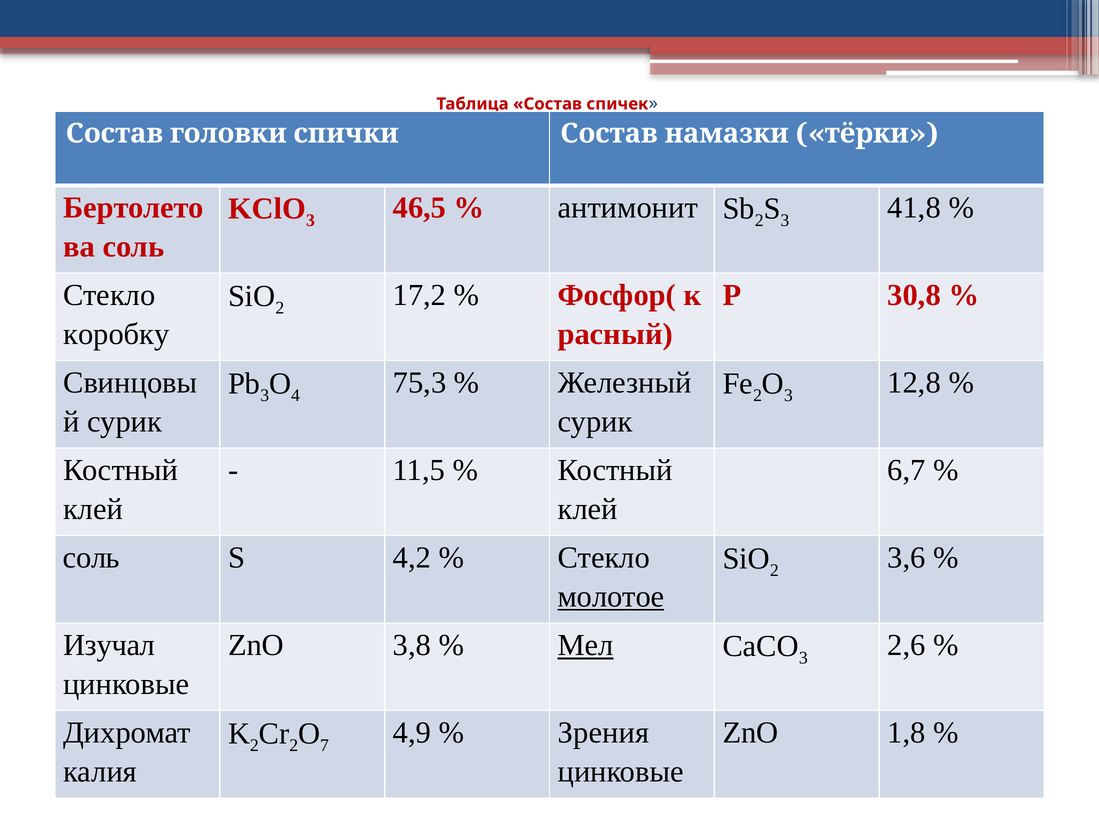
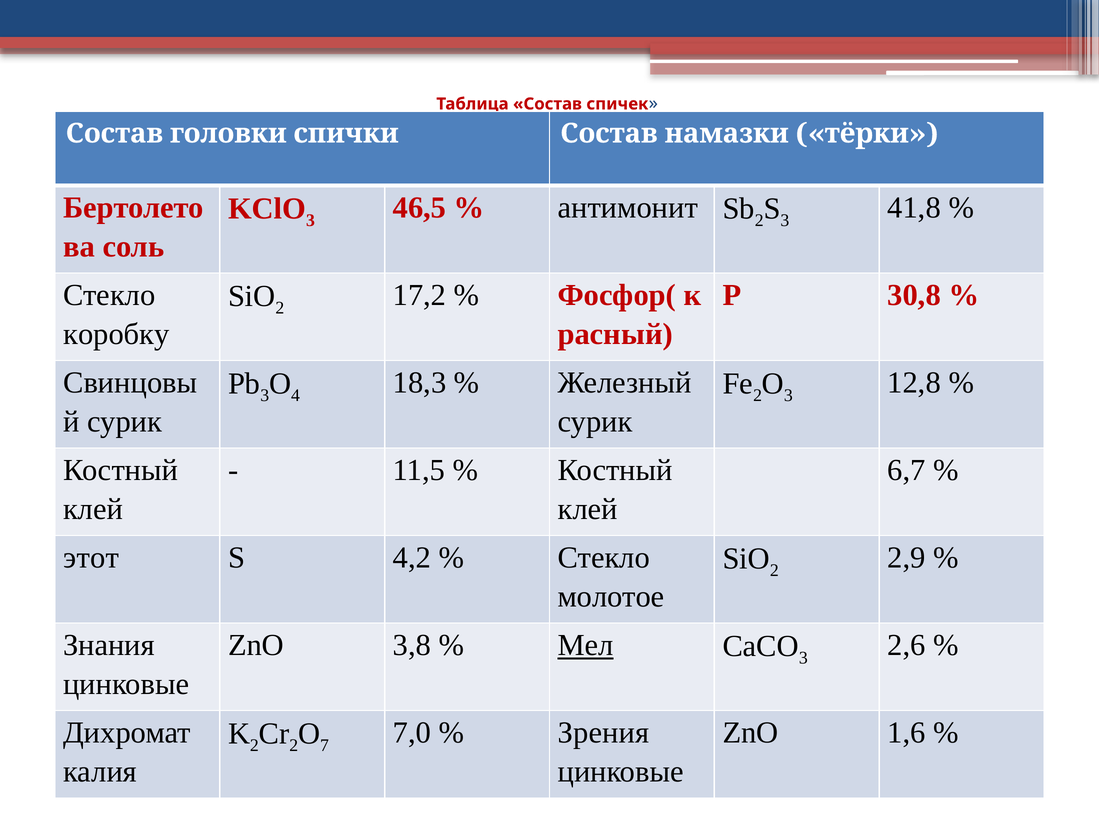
75,3: 75,3 -> 18,3
соль at (91, 558): соль -> этот
3,6: 3,6 -> 2,9
молотое underline: present -> none
Изучал: Изучал -> Знания
1,8: 1,8 -> 1,6
4,9: 4,9 -> 7,0
